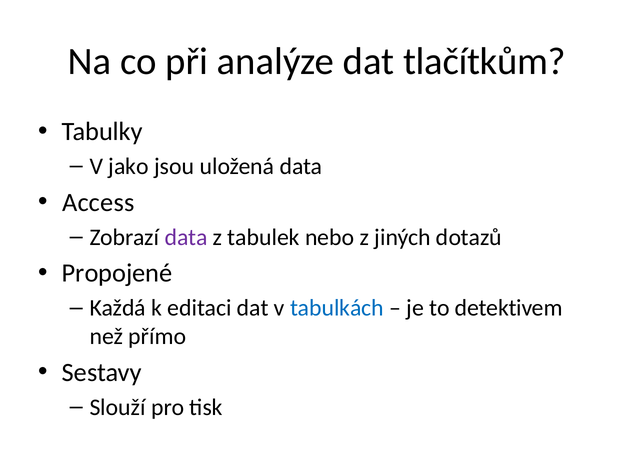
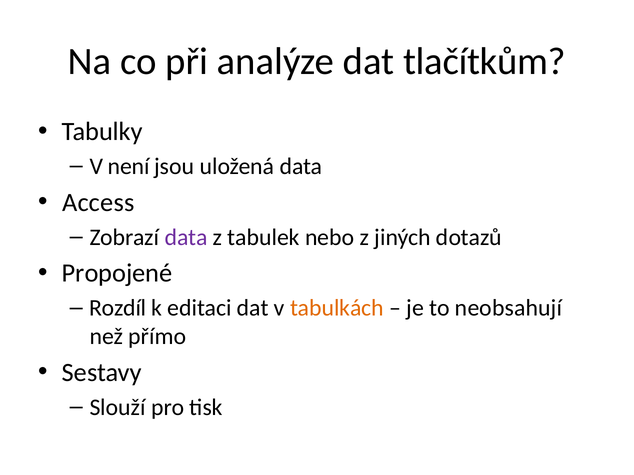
jako: jako -> není
Každá: Každá -> Rozdíl
tabulkách colour: blue -> orange
detektivem: detektivem -> neobsahují
